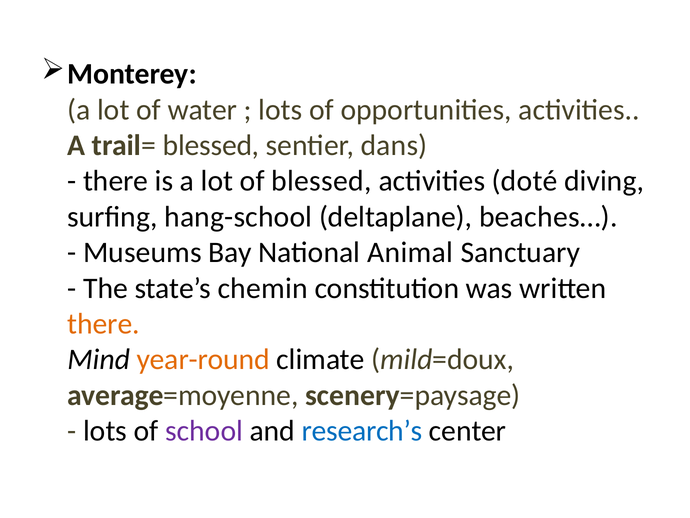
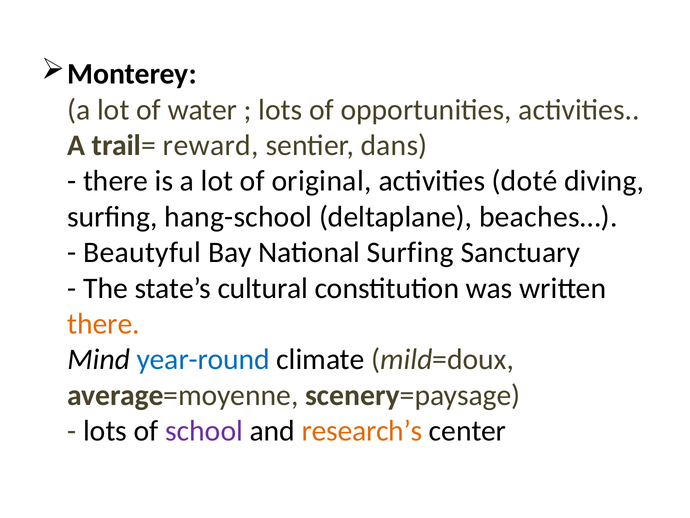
trail= blessed: blessed -> reward
of blessed: blessed -> original
Museums: Museums -> Beautyful
National Animal: Animal -> Surfing
chemin: chemin -> cultural
year-round colour: orange -> blue
research’s colour: blue -> orange
